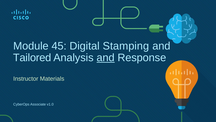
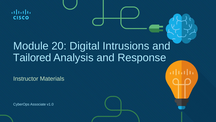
45: 45 -> 20
Stamping: Stamping -> Intrusions
and at (106, 57) underline: present -> none
